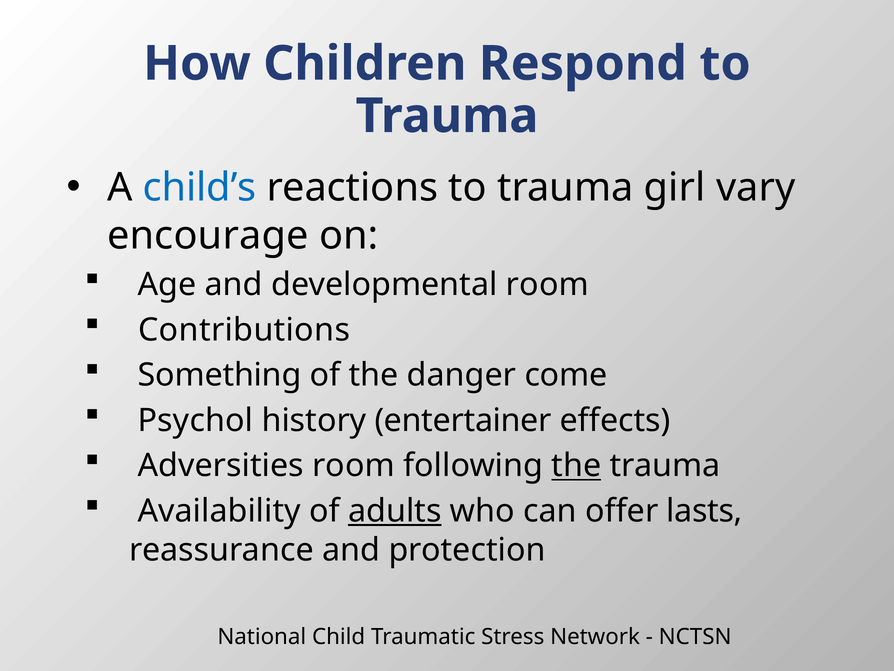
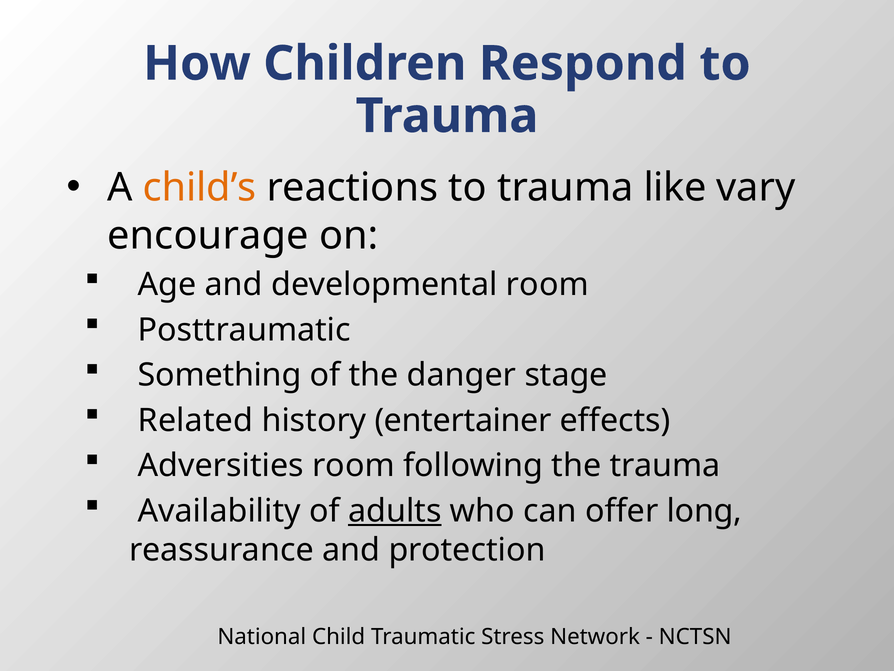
child’s colour: blue -> orange
girl: girl -> like
Contributions: Contributions -> Posttraumatic
come: come -> stage
Psychol: Psychol -> Related
the at (576, 465) underline: present -> none
lasts: lasts -> long
